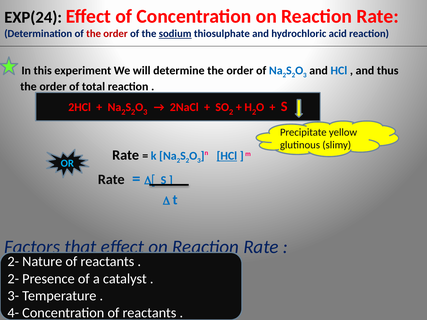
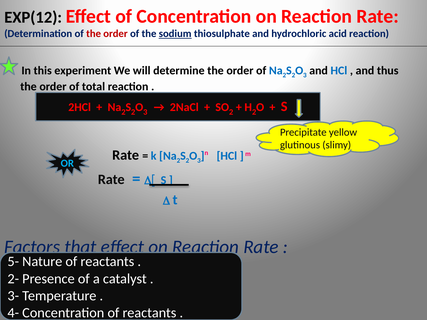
EXP(24: EXP(24 -> EXP(12
HCl at (227, 156) underline: present -> none
2- at (13, 262): 2- -> 5-
